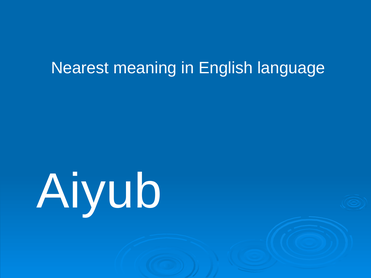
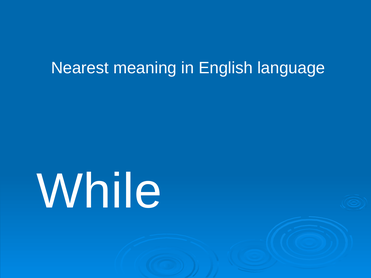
Aiyub: Aiyub -> While
